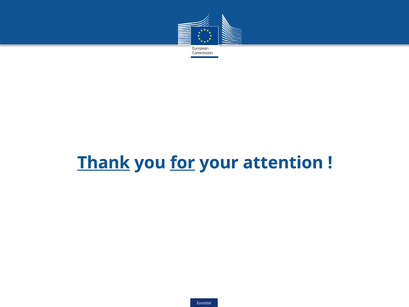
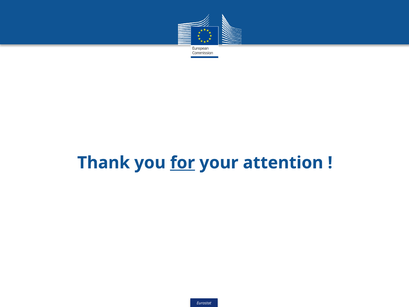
Thank underline: present -> none
